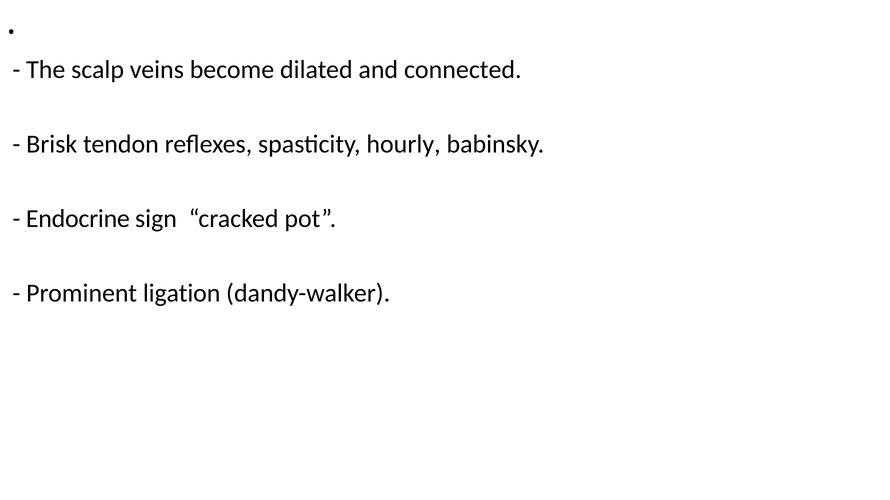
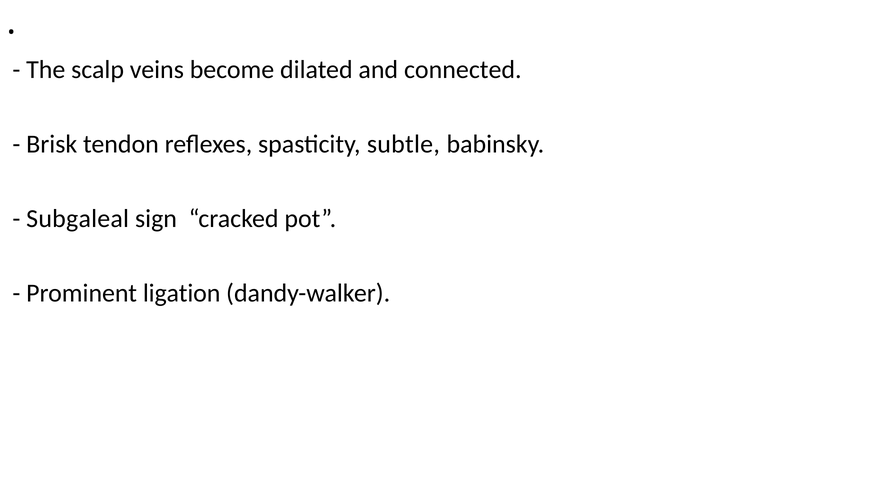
hourly: hourly -> subtle
Endocrine: Endocrine -> Subgaleal
